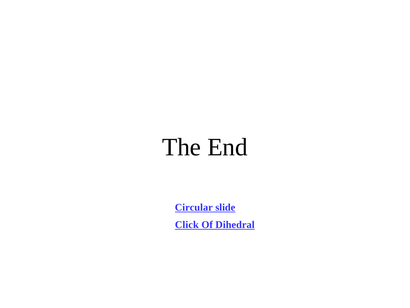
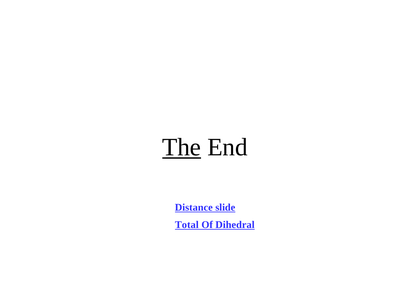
The underline: none -> present
Circular: Circular -> Distance
Click: Click -> Total
